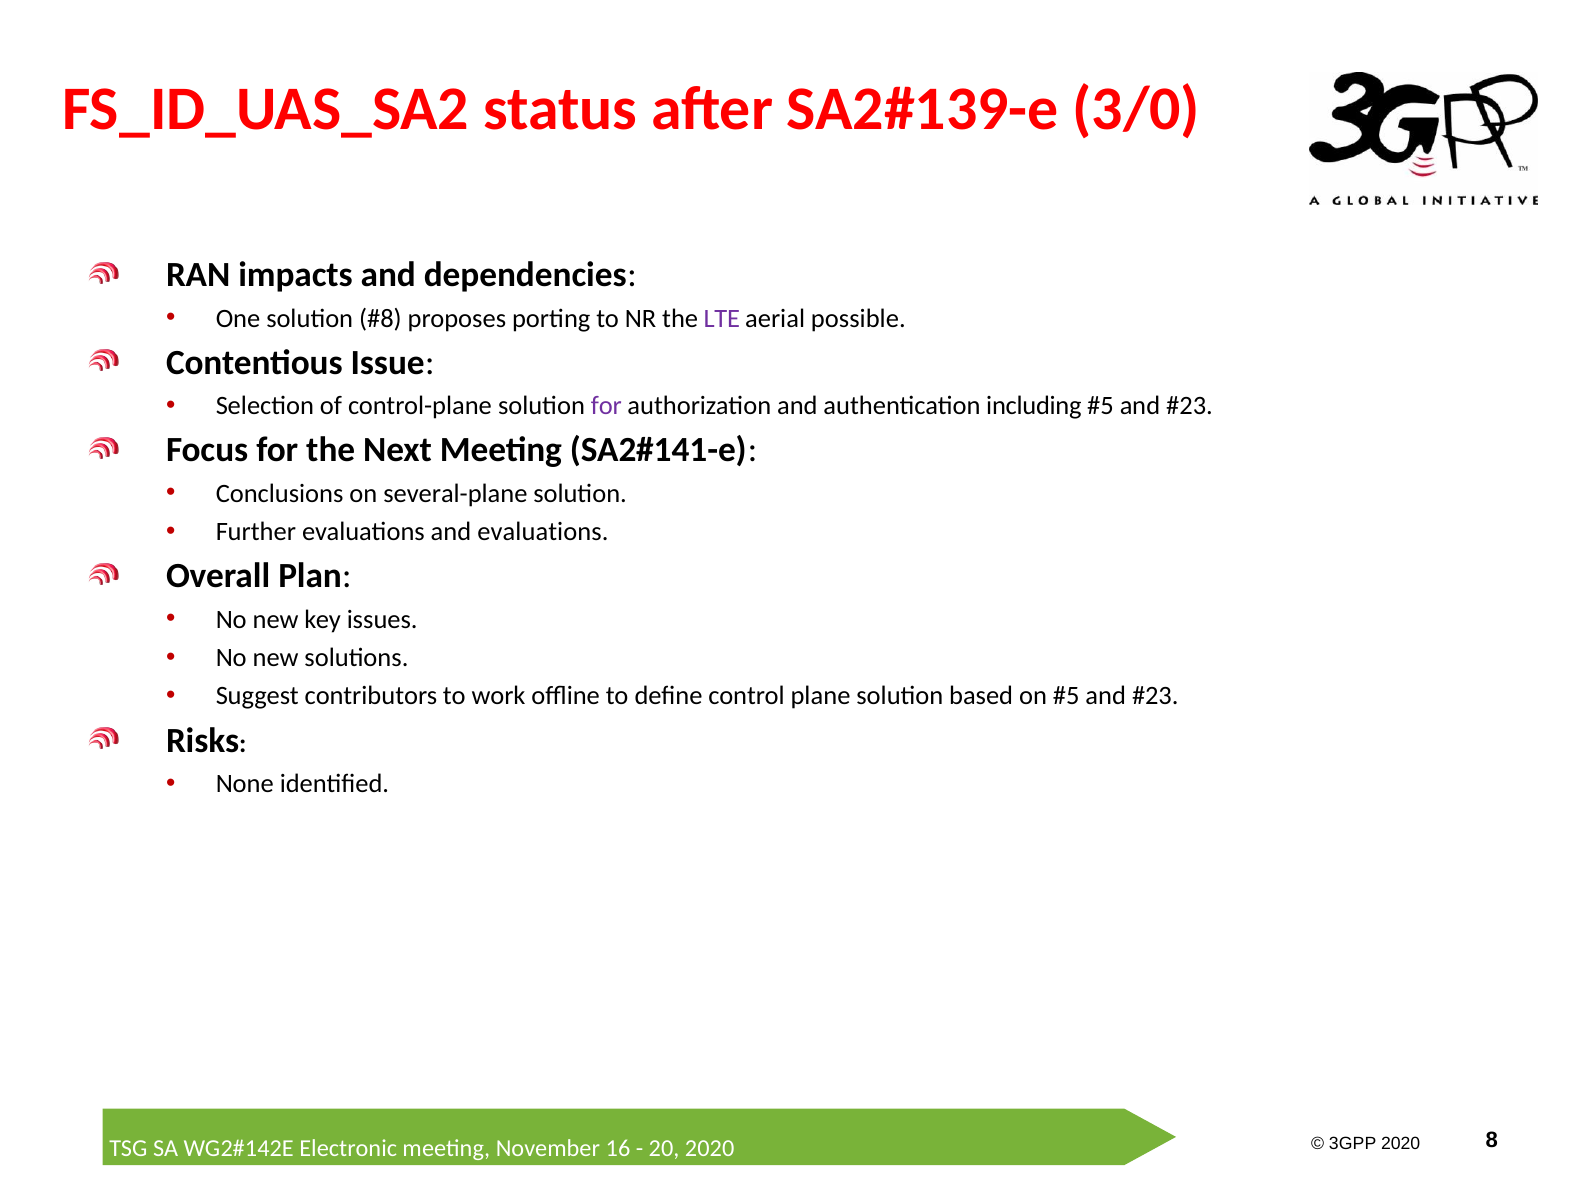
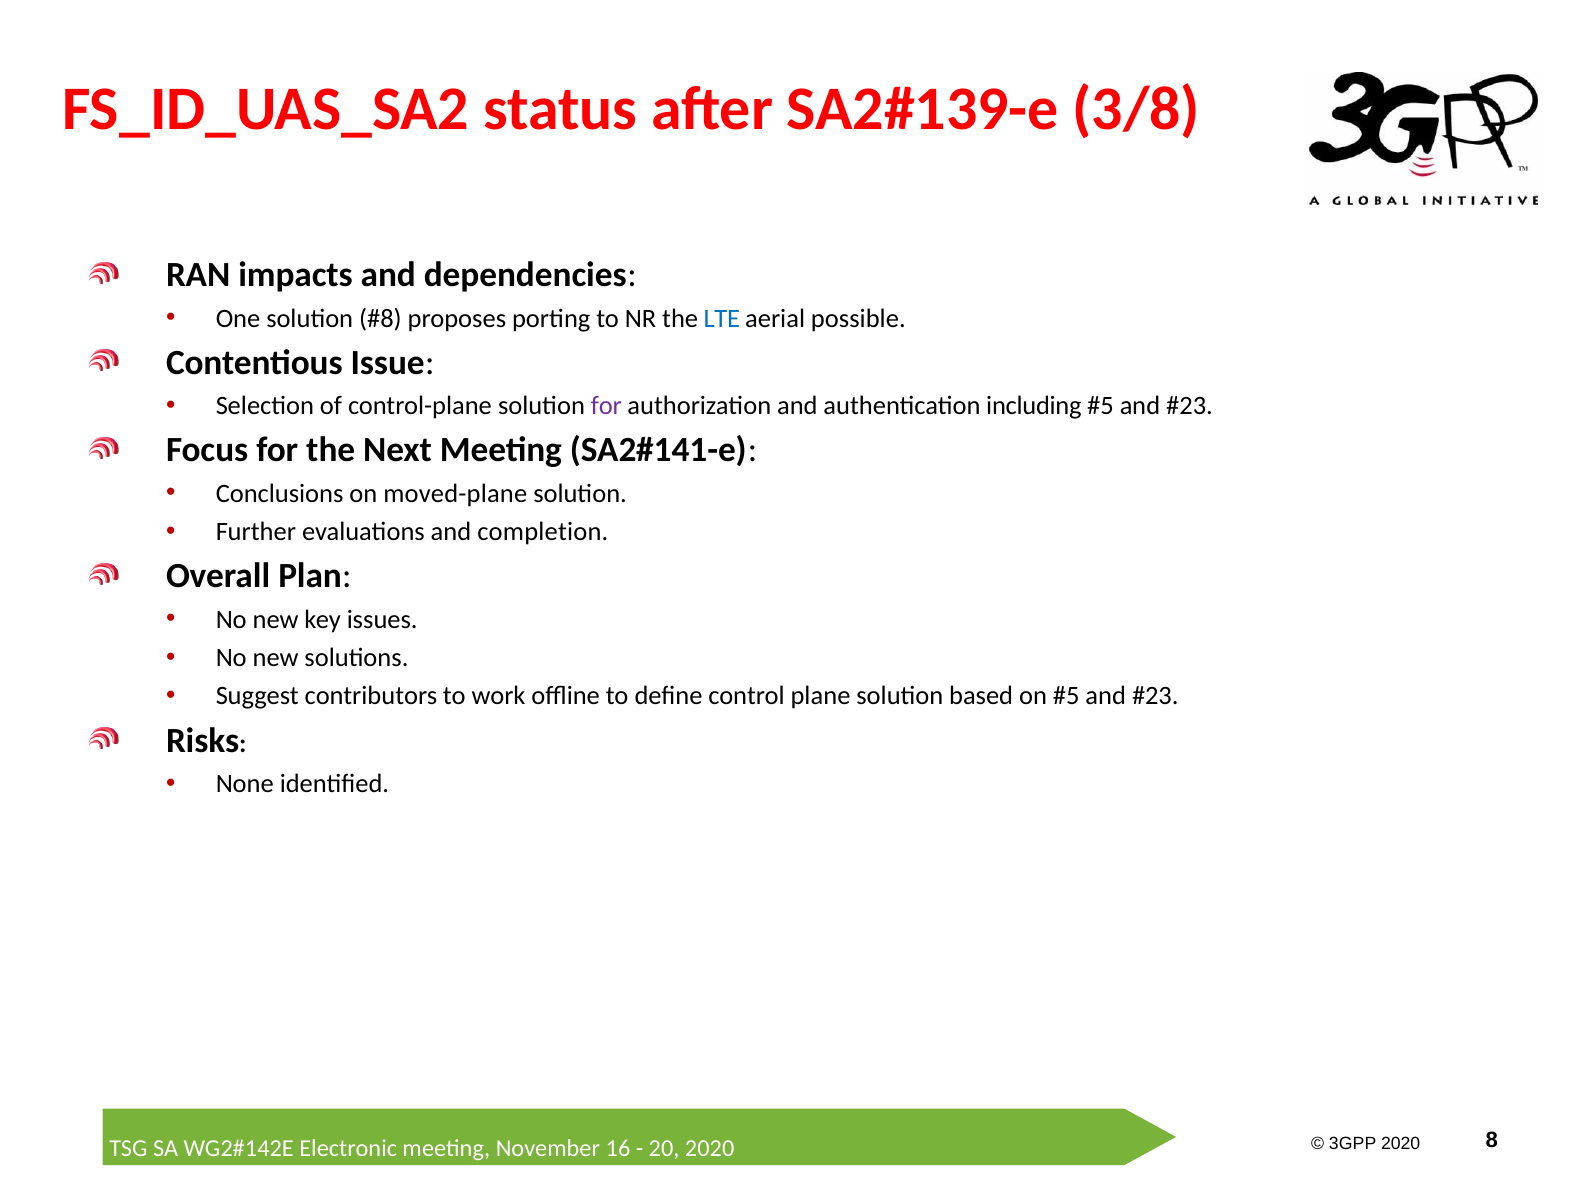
3/0: 3/0 -> 3/8
LTE colour: purple -> blue
several-plane: several-plane -> moved-plane
and evaluations: evaluations -> completion
